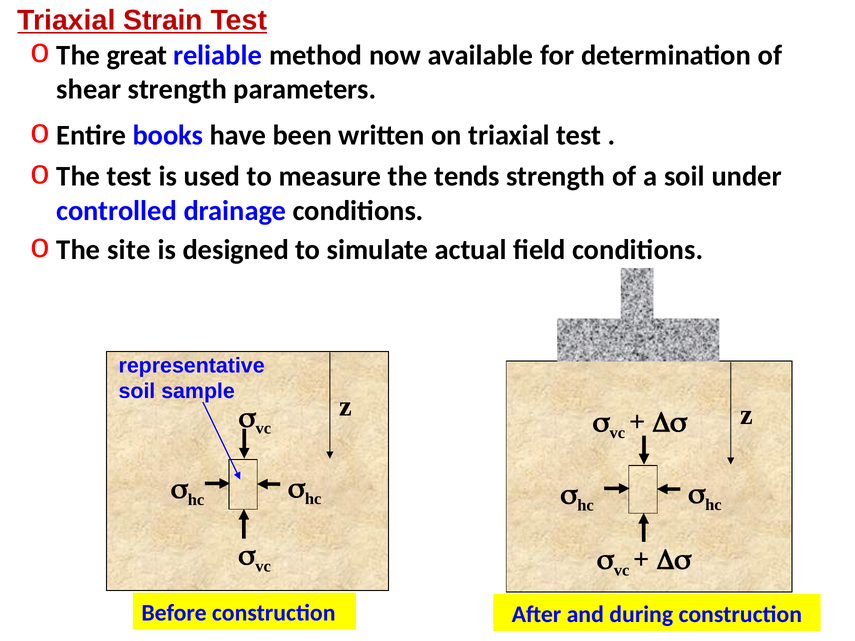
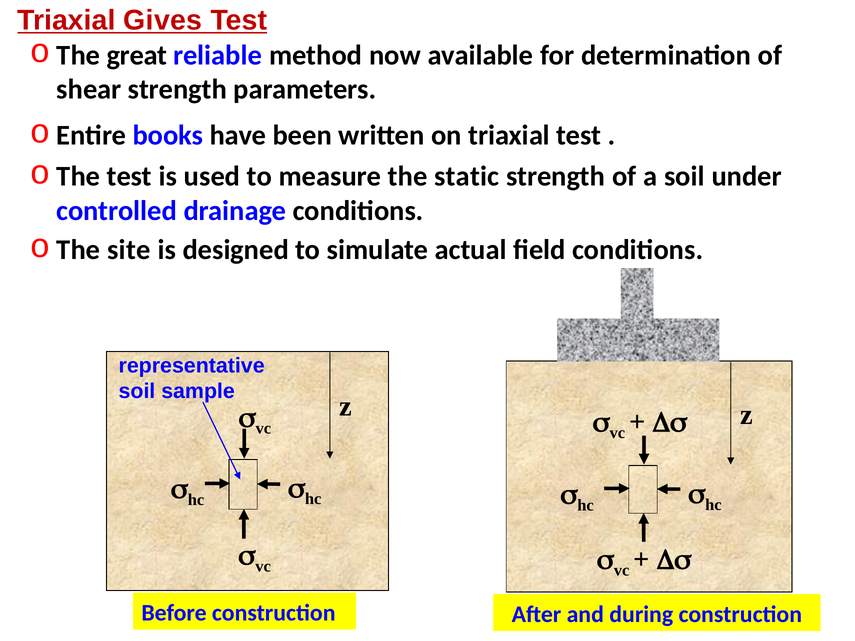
Strain: Strain -> Gives
tends: tends -> static
